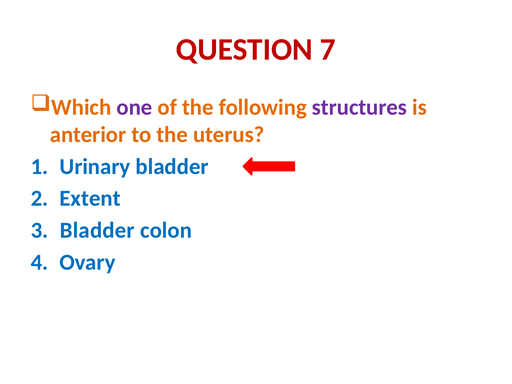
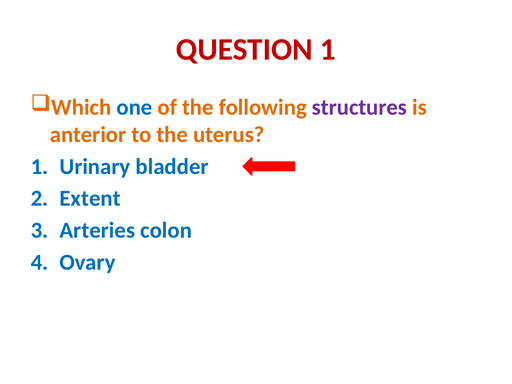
QUESTION 7: 7 -> 1
one colour: purple -> blue
Bladder at (97, 230): Bladder -> Arteries
